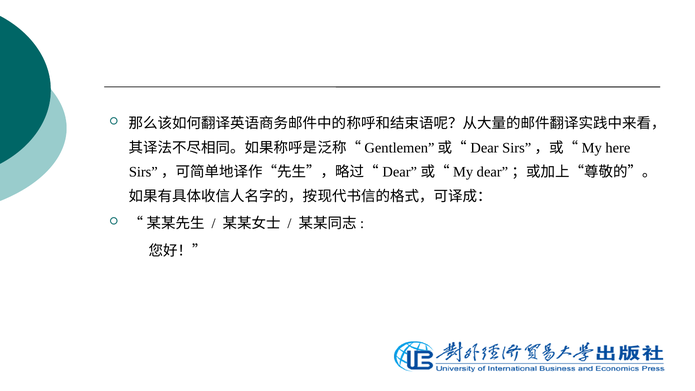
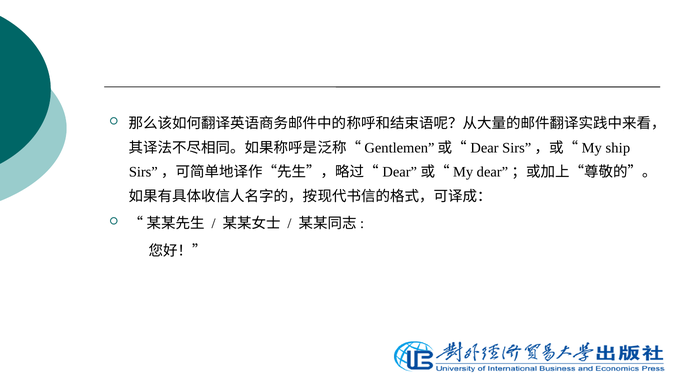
here: here -> ship
